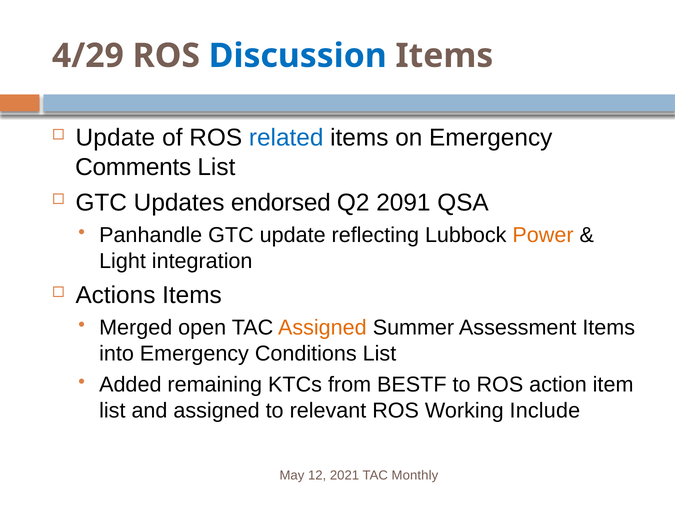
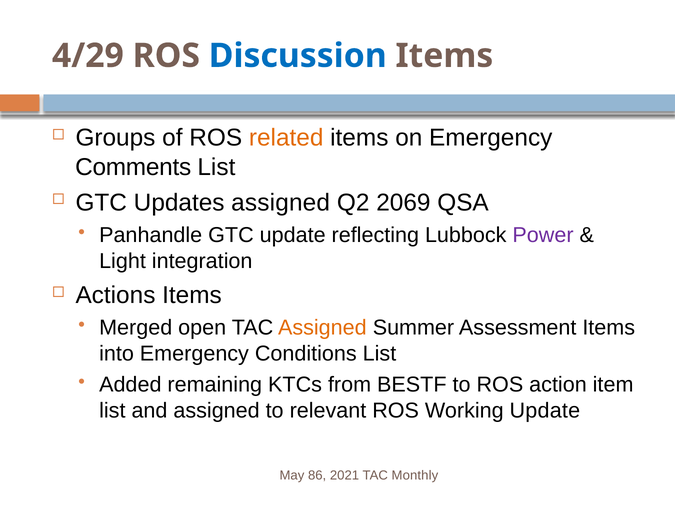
Update at (115, 138): Update -> Groups
related colour: blue -> orange
Updates endorsed: endorsed -> assigned
2091: 2091 -> 2069
Power colour: orange -> purple
Working Include: Include -> Update
12: 12 -> 86
